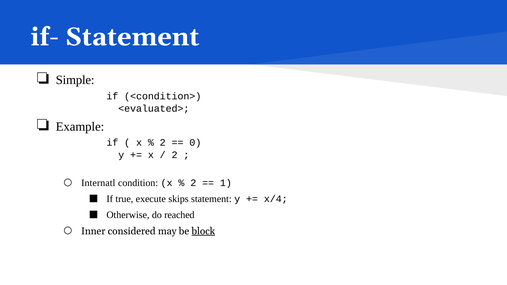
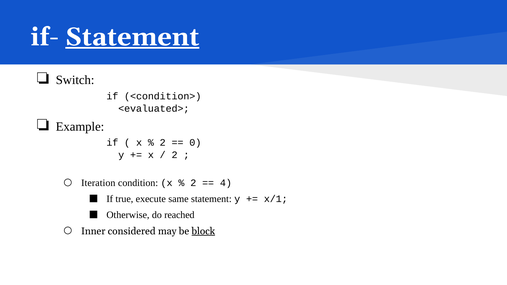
Statement at (132, 37) underline: none -> present
Simple: Simple -> Switch
Internatl: Internatl -> Iteration
1: 1 -> 4
skips: skips -> same
x/4: x/4 -> x/1
